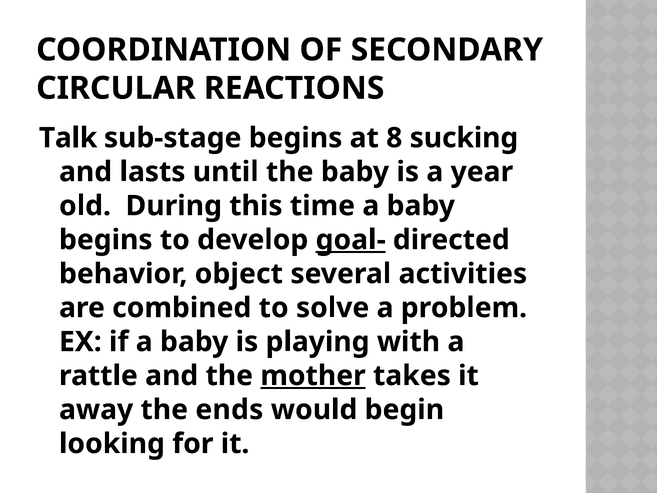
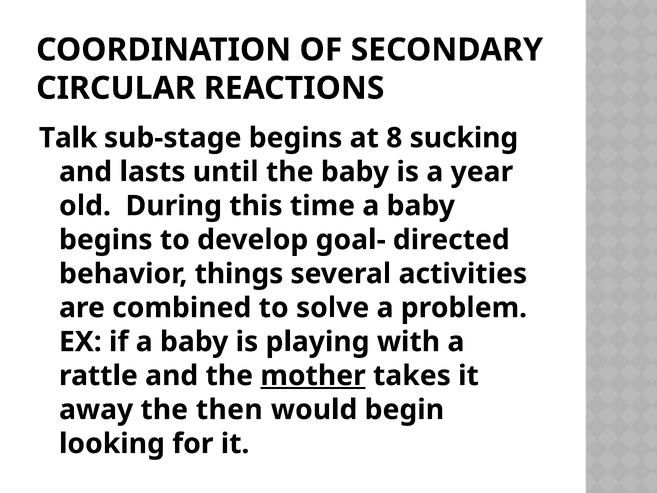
goal- underline: present -> none
object: object -> things
ends: ends -> then
